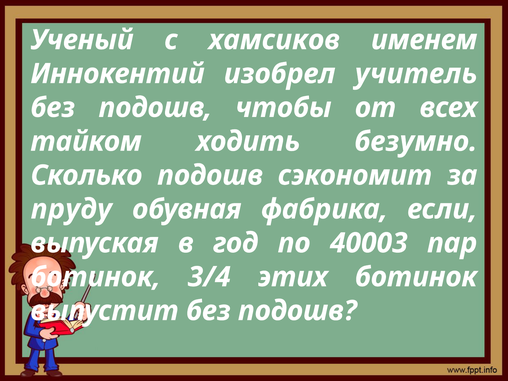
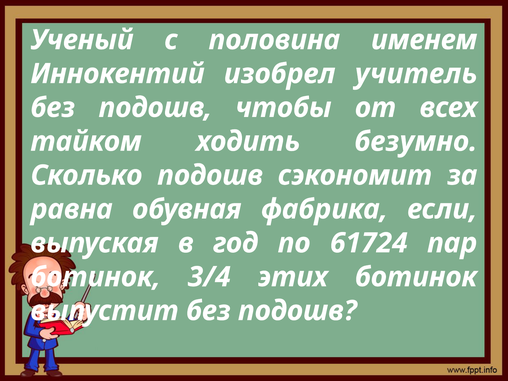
хамсиков: хамсиков -> половина
пруду: пруду -> равна
40003: 40003 -> 61724
